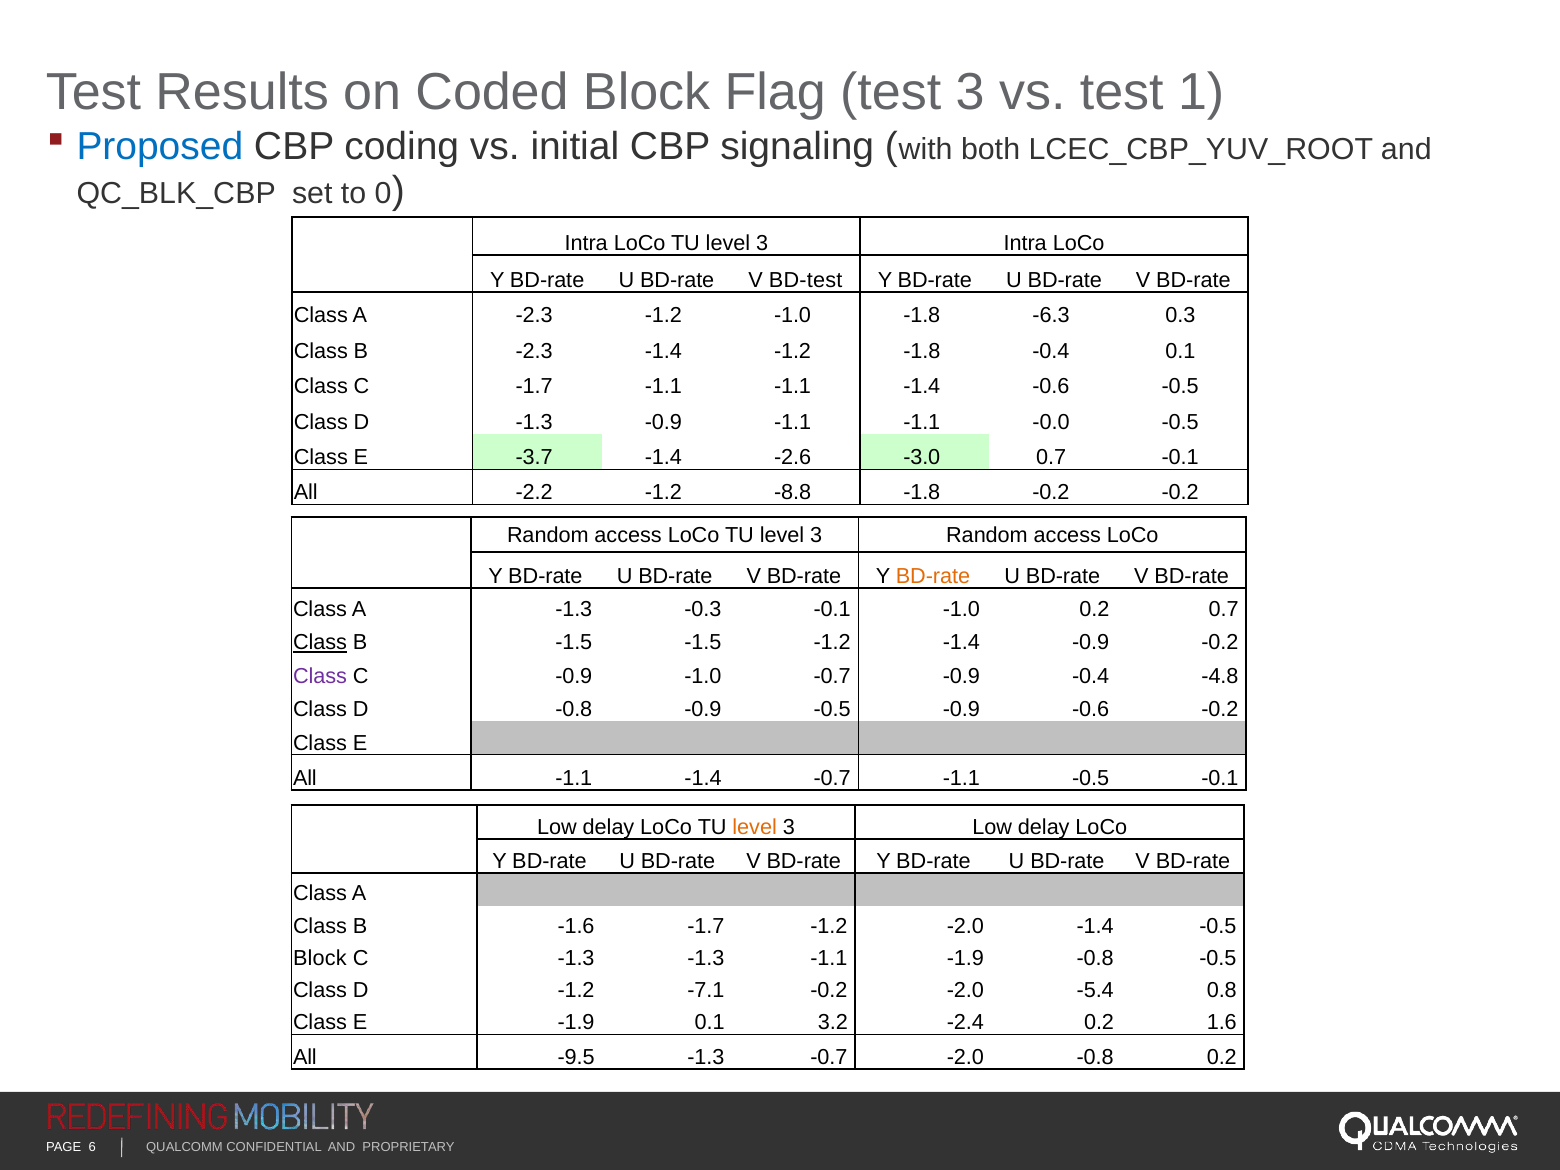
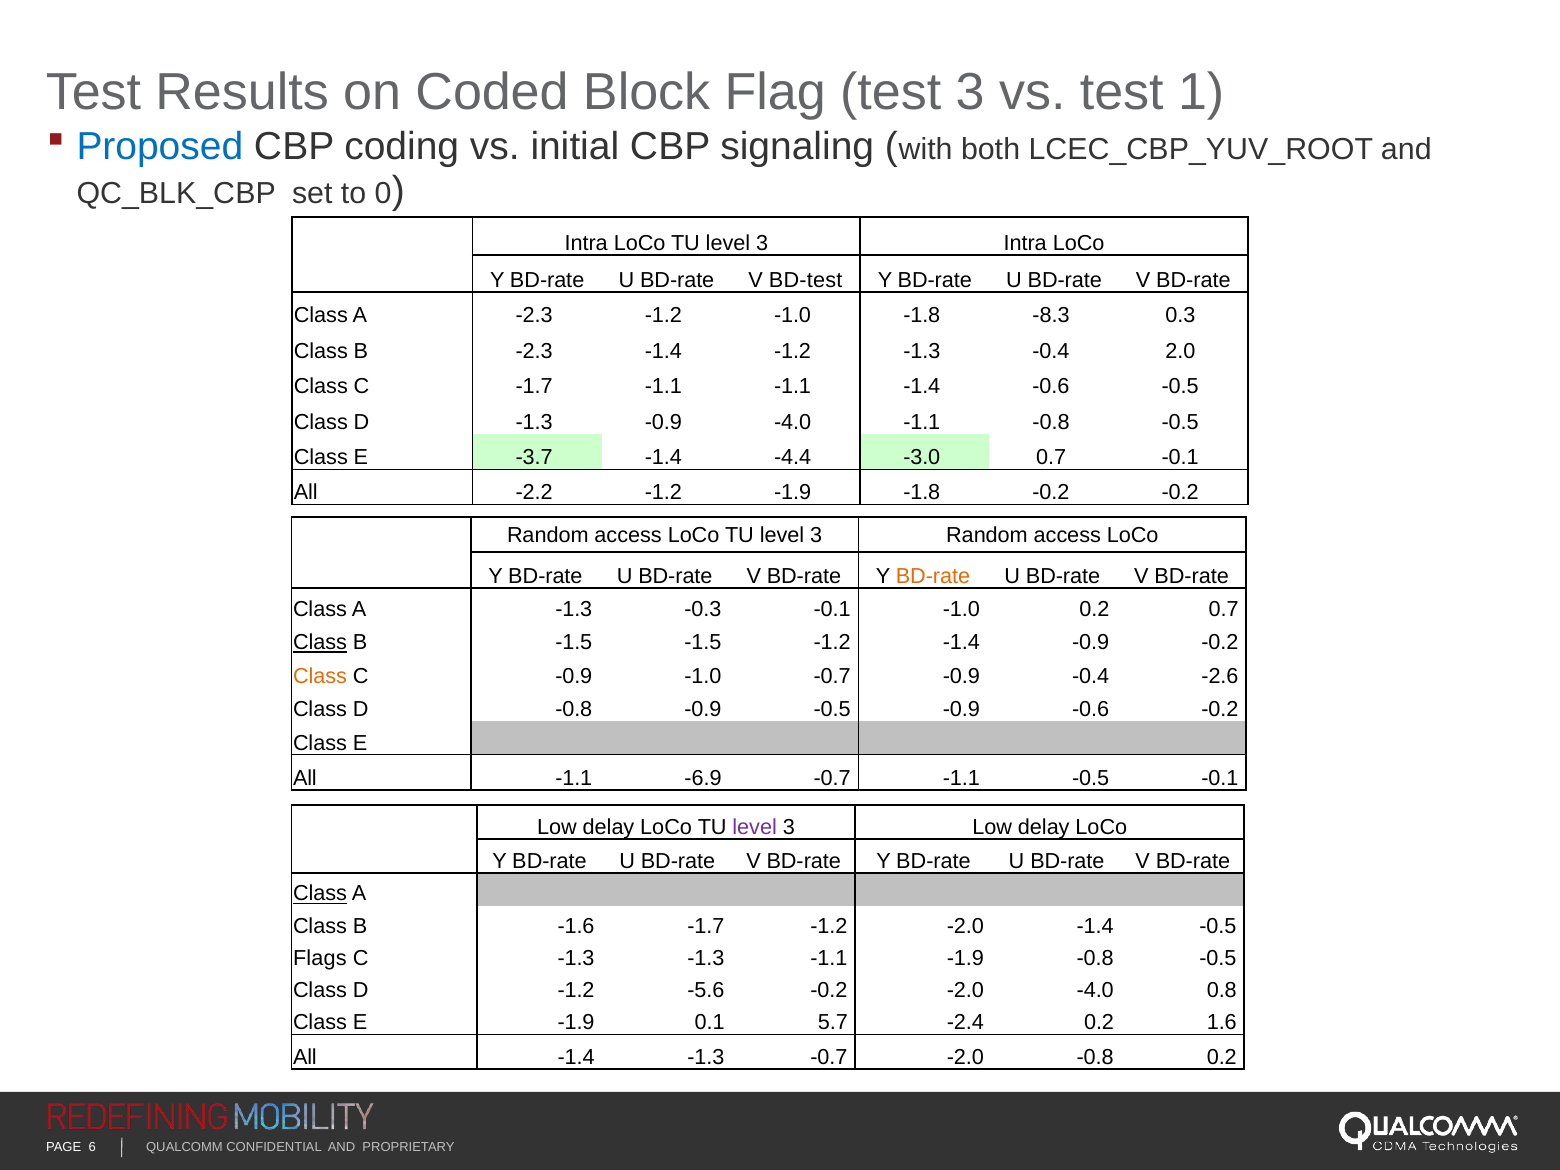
-6.3: -6.3 -> -8.3
-1.2 -1.8: -1.8 -> -1.3
-0.4 0.1: 0.1 -> 2.0
-0.9 -1.1: -1.1 -> -4.0
-1.1 -0.0: -0.0 -> -0.8
-2.6: -2.6 -> -4.4
-1.2 -8.8: -8.8 -> -1.9
Class at (320, 676) colour: purple -> orange
-4.8: -4.8 -> -2.6
All -1.1 -1.4: -1.4 -> -6.9
level at (755, 827) colour: orange -> purple
Class at (320, 894) underline: none -> present
Block at (320, 958): Block -> Flags
-7.1: -7.1 -> -5.6
-2.0 -5.4: -5.4 -> -4.0
3.2: 3.2 -> 5.7
All -9.5: -9.5 -> -1.4
